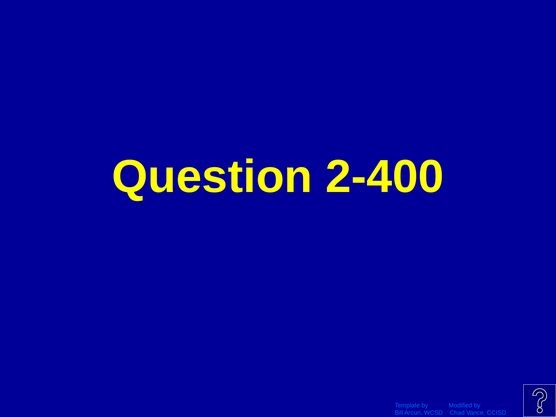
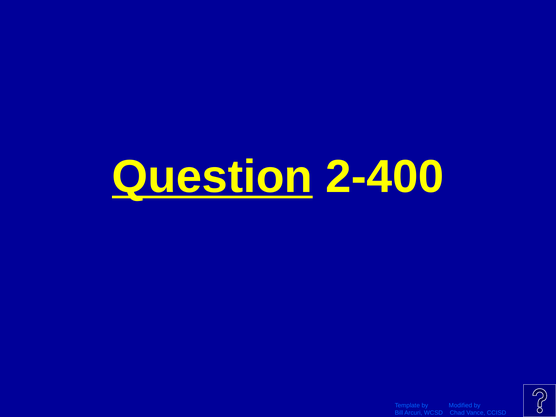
Question underline: none -> present
